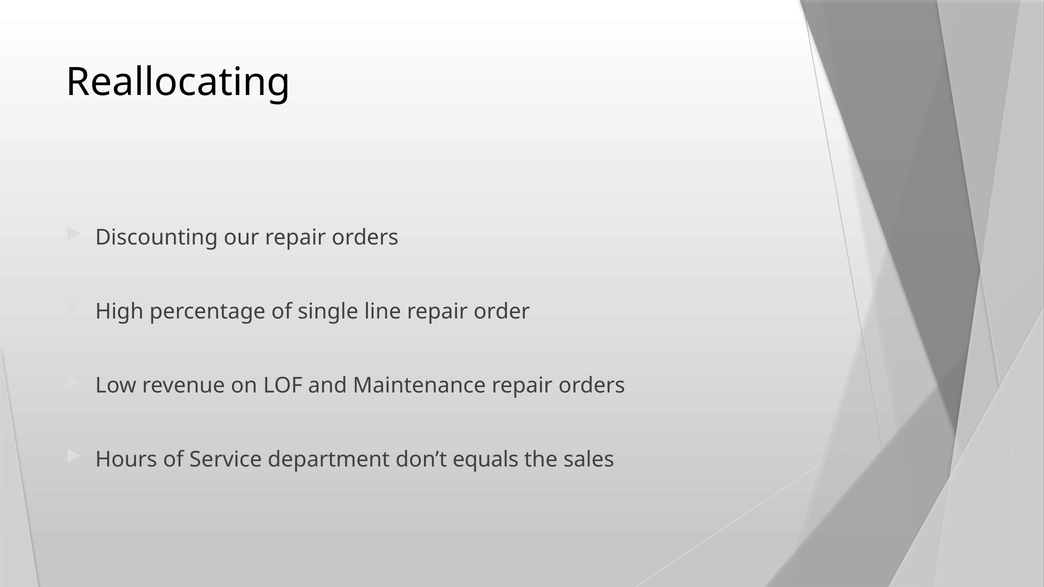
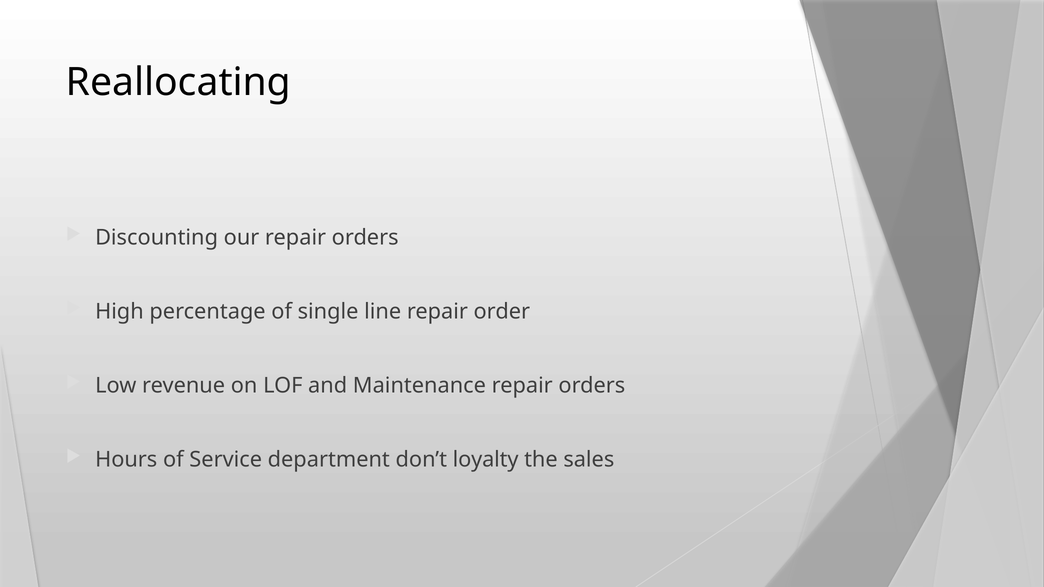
equals: equals -> loyalty
